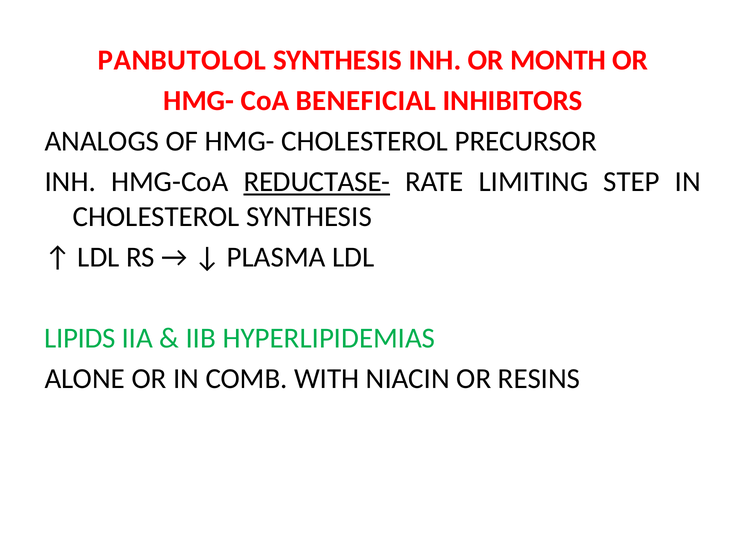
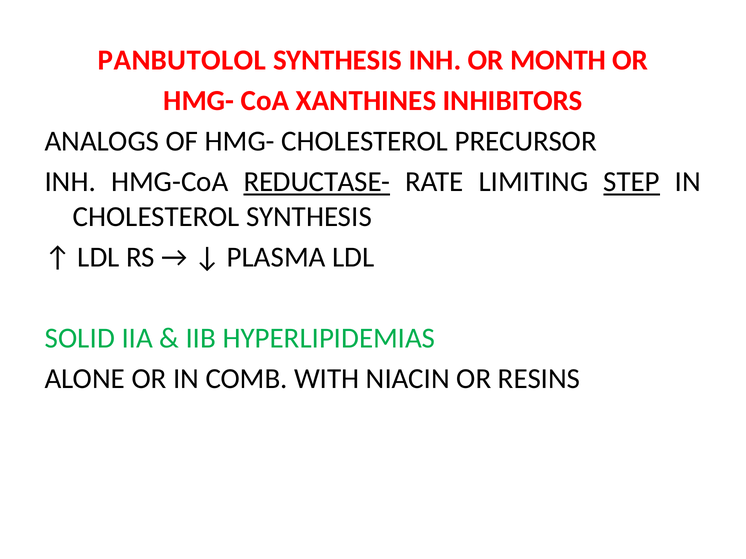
BENEFICIAL: BENEFICIAL -> XANTHINES
STEP underline: none -> present
LIPIDS: LIPIDS -> SOLID
